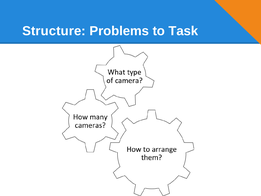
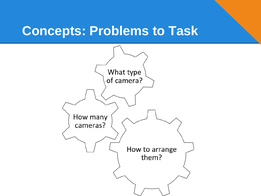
Structure: Structure -> Concepts
